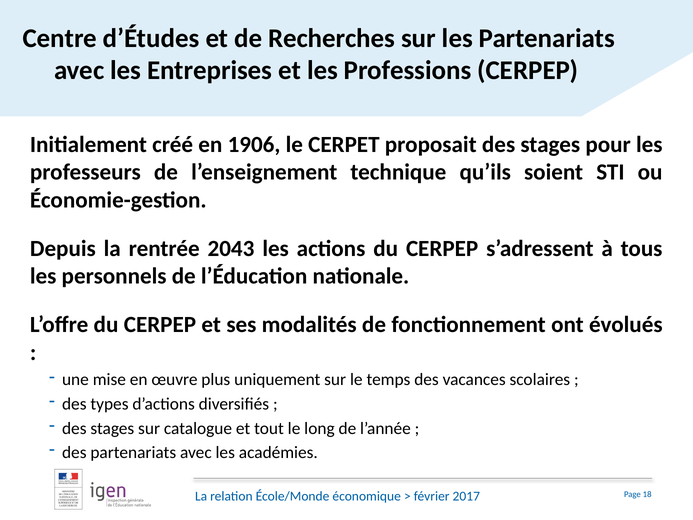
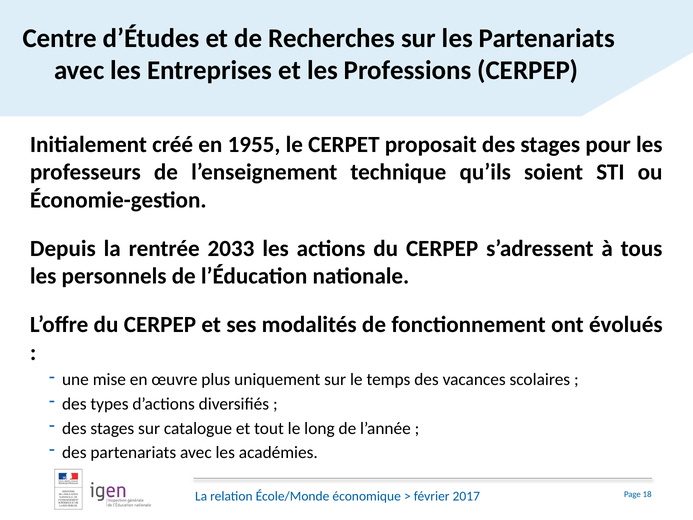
1906: 1906 -> 1955
2043: 2043 -> 2033
